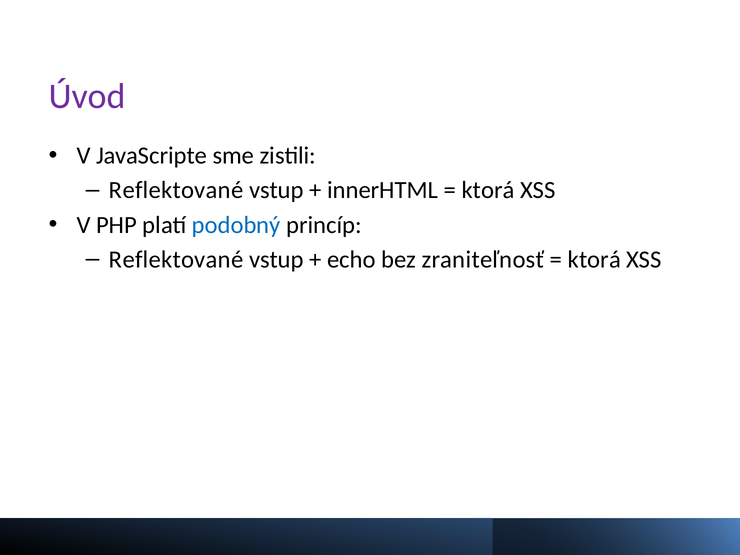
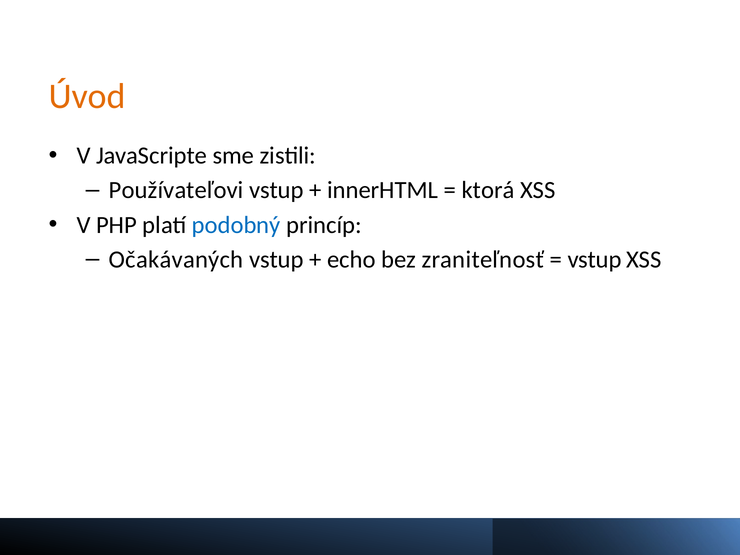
Úvod colour: purple -> orange
Reflektované at (176, 190): Reflektované -> Používateľovi
Reflektované at (176, 259): Reflektované -> Očakávaných
ktorá at (594, 259): ktorá -> vstup
